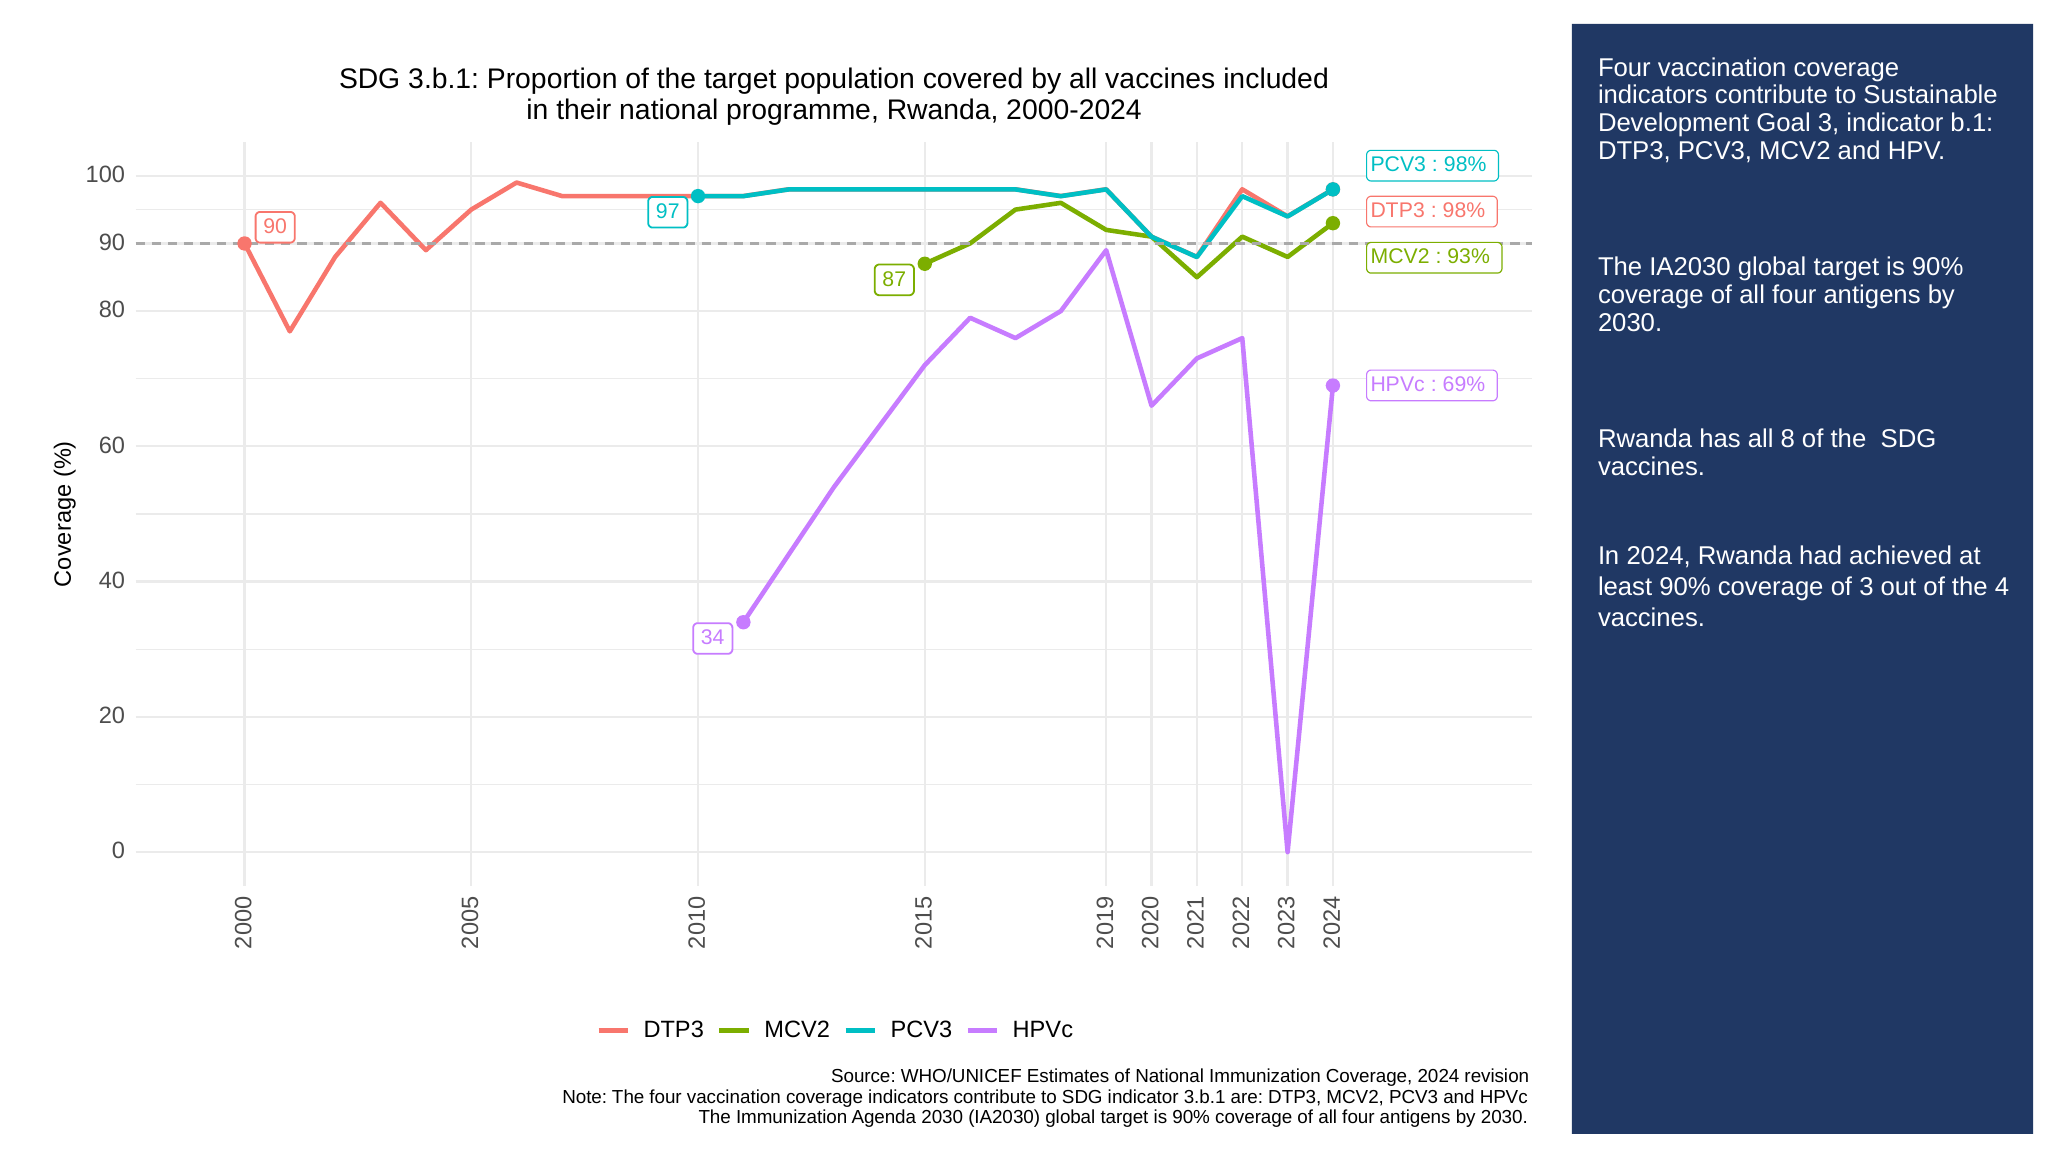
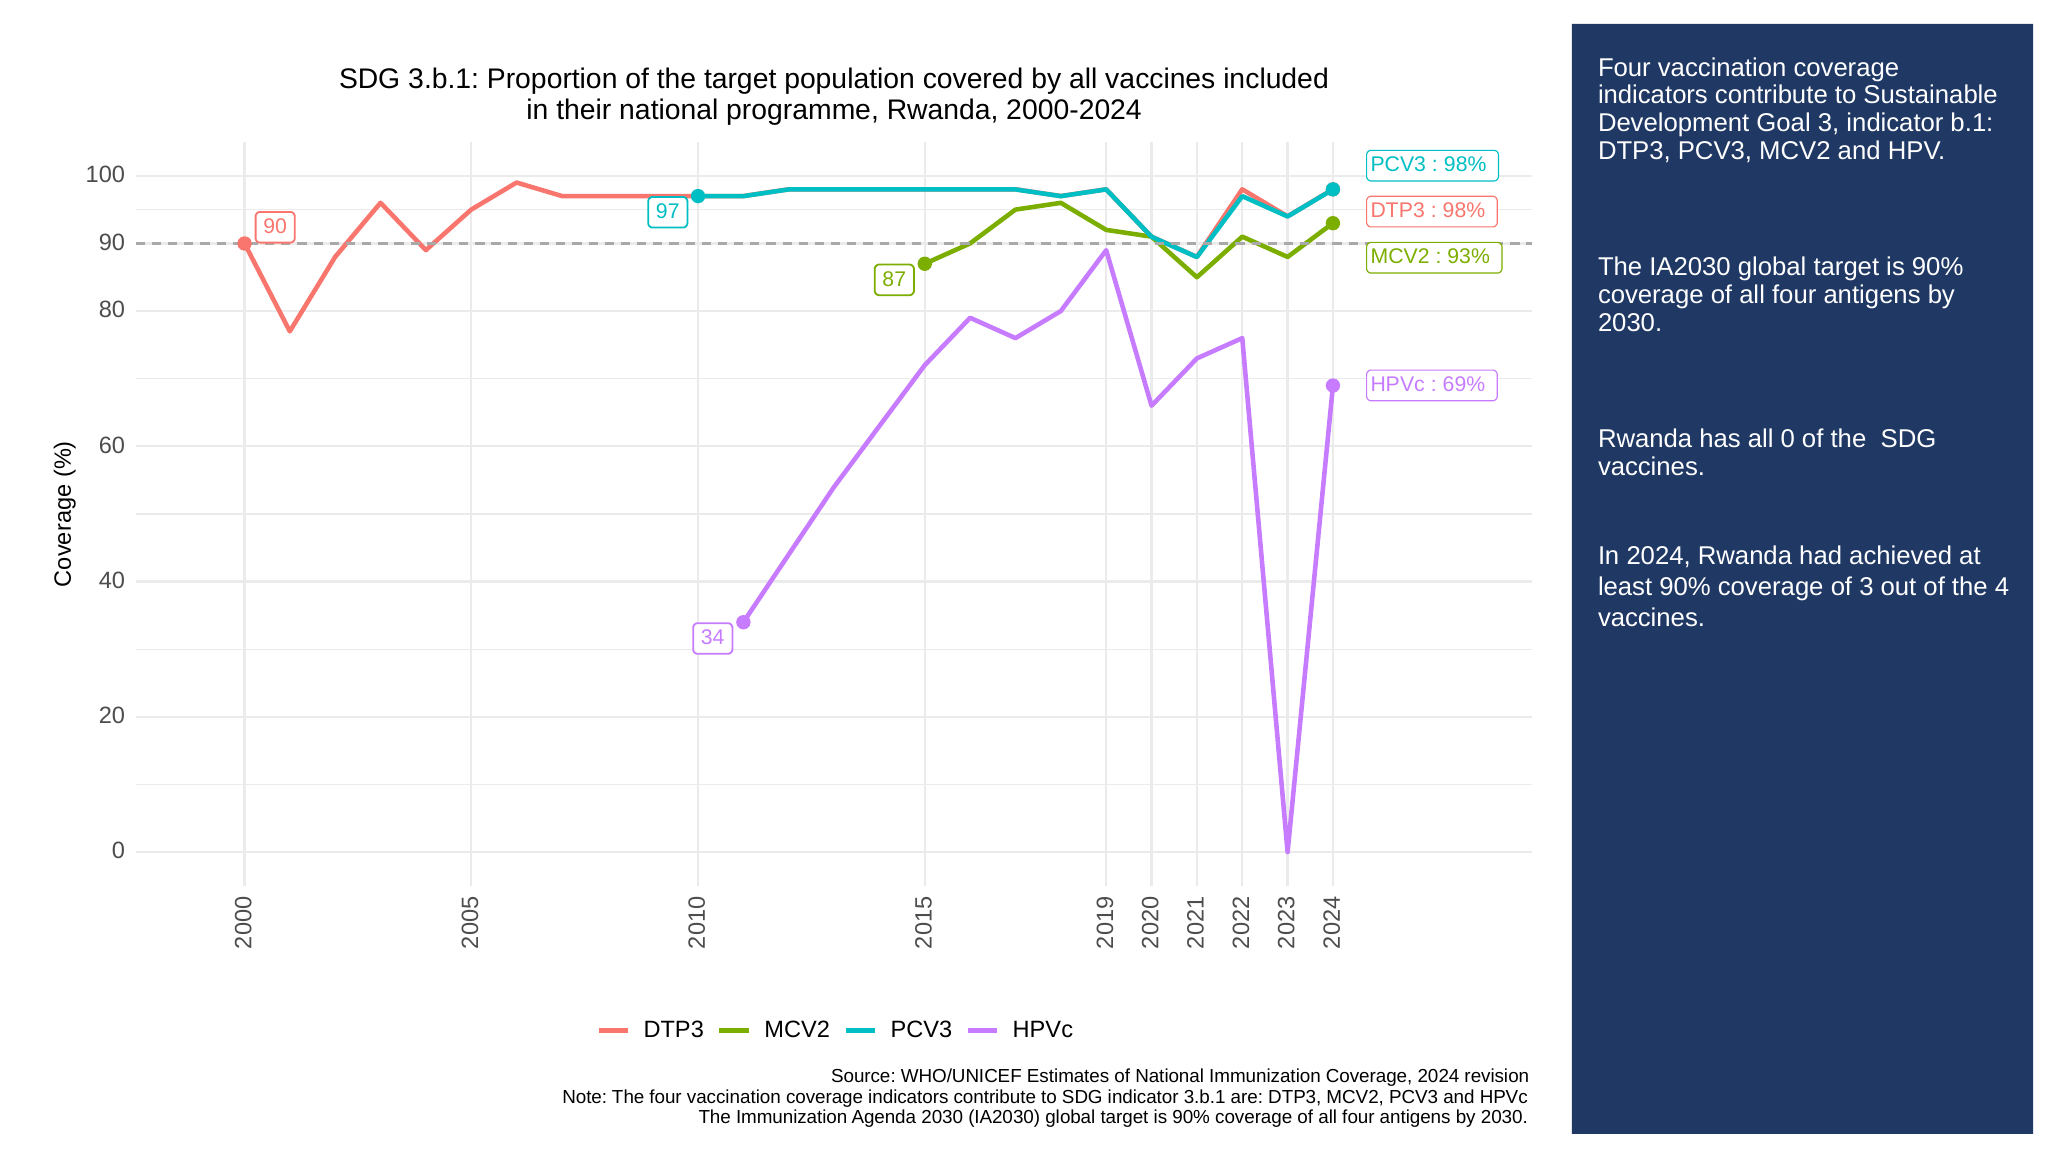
all 8: 8 -> 0
